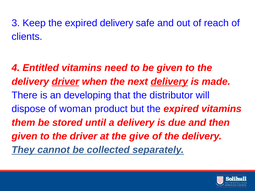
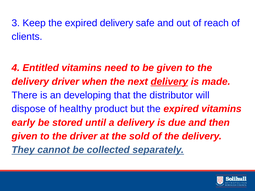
driver at (65, 82) underline: present -> none
woman: woman -> healthy
them: them -> early
give: give -> sold
